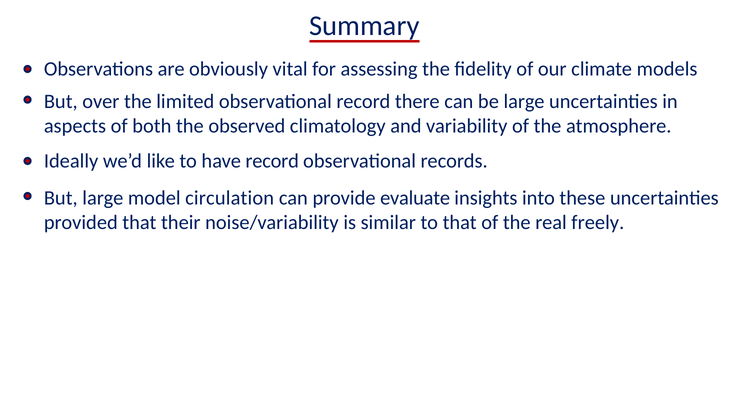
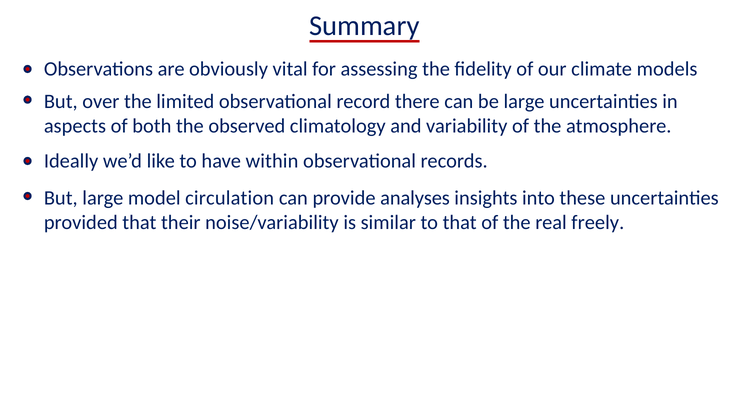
have record: record -> within
evaluate: evaluate -> analyses
